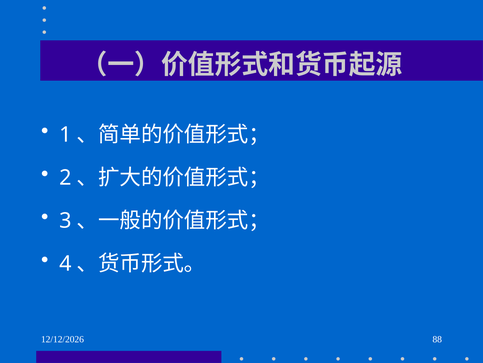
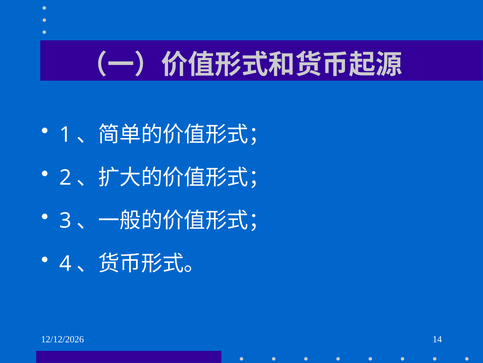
88: 88 -> 14
